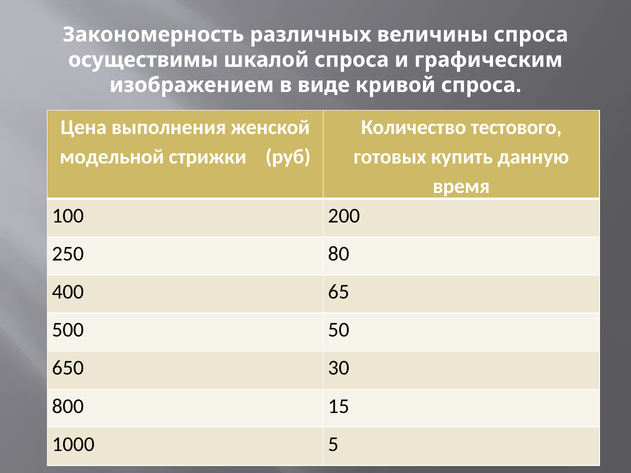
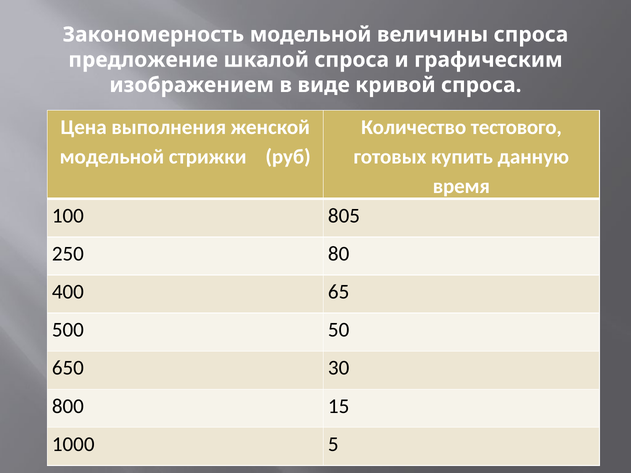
Закономерность различных: различных -> модельной
осуществимы: осуществимы -> предложение
200: 200 -> 805
